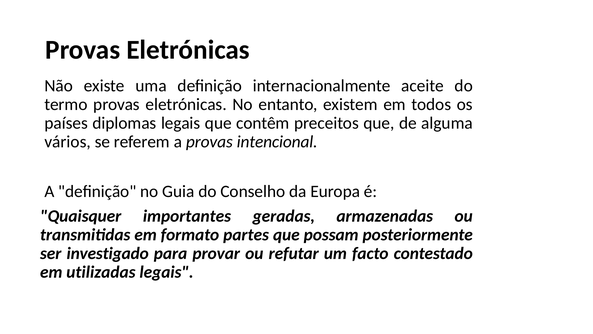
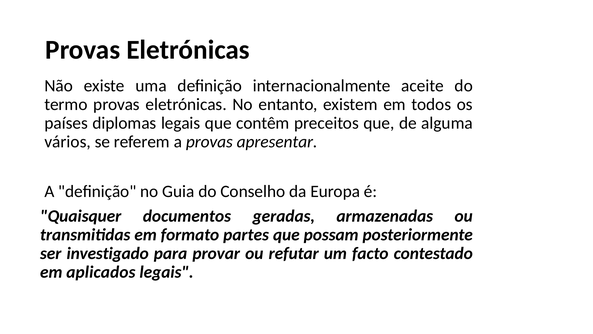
intencional: intencional -> apresentar
importantes: importantes -> documentos
utilizadas: utilizadas -> aplicados
